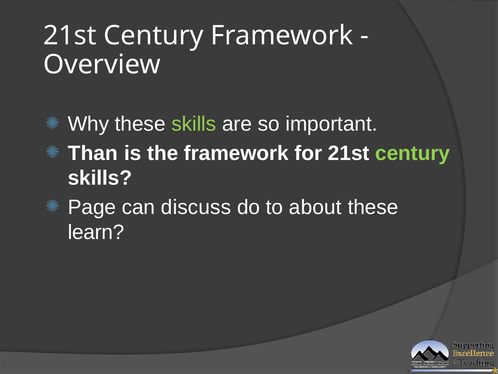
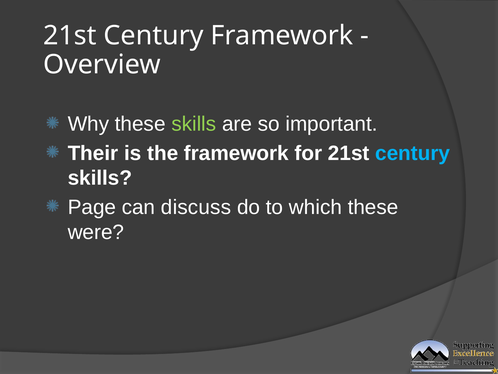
Than: Than -> Their
century at (413, 153) colour: light green -> light blue
about: about -> which
learn: learn -> were
